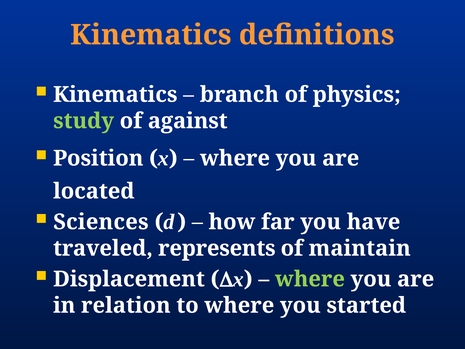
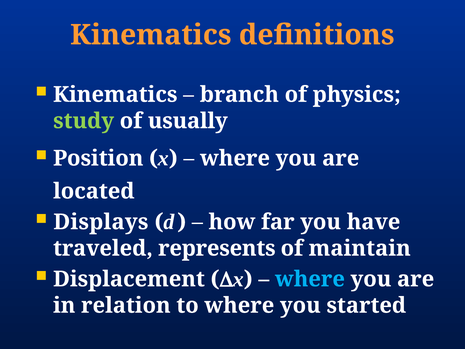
against: against -> usually
Sciences: Sciences -> Displays
where at (310, 279) colour: light green -> light blue
